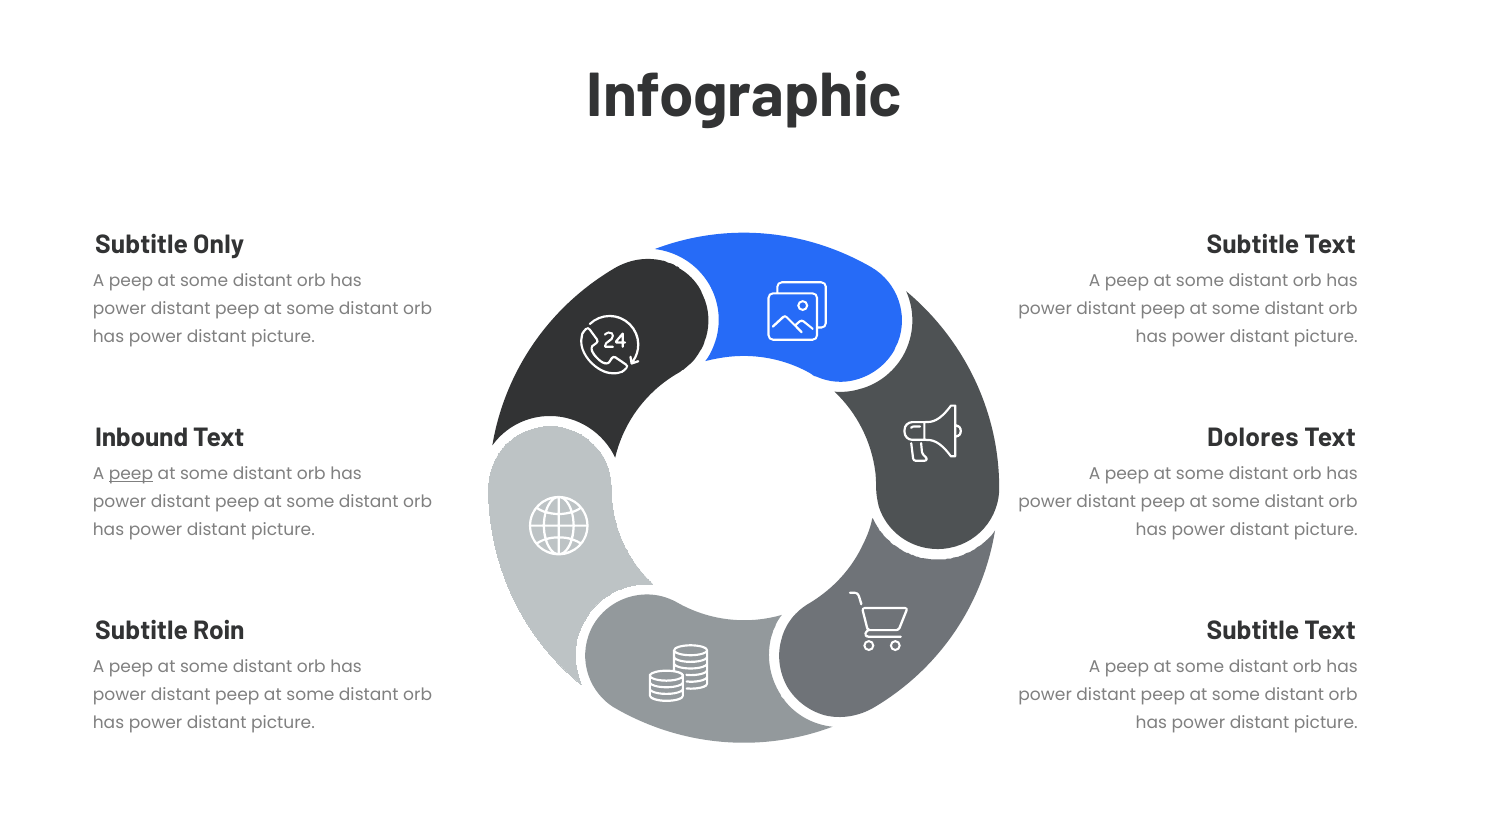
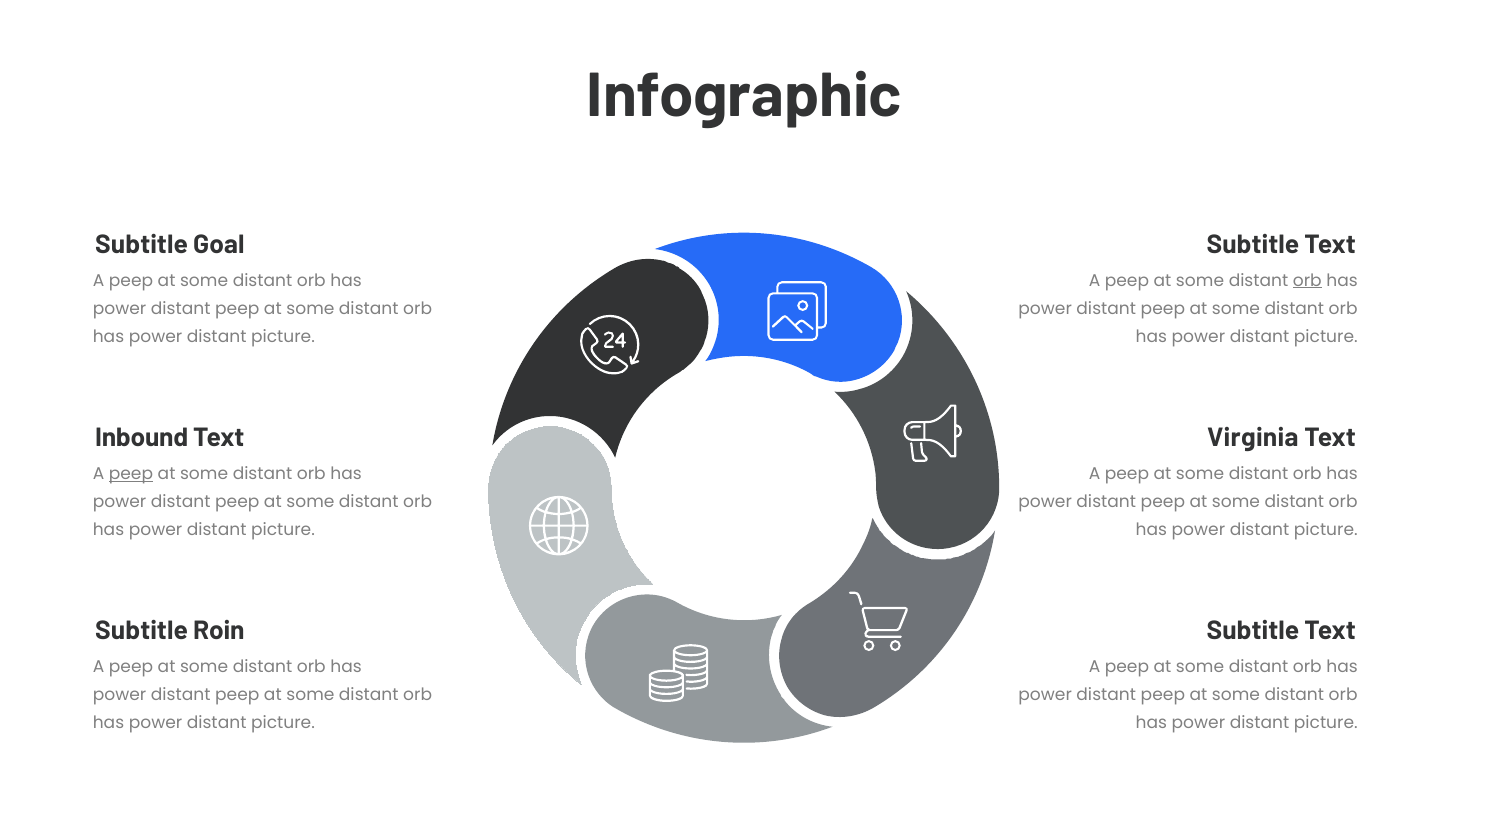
Only: Only -> Goal
orb at (1307, 281) underline: none -> present
Dolores: Dolores -> Virginia
